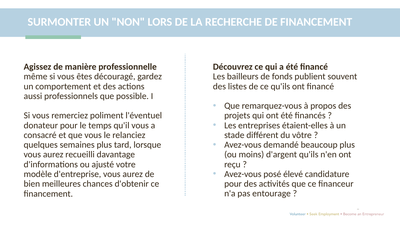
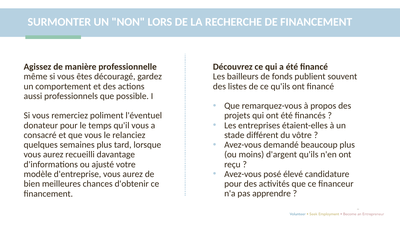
entourage: entourage -> apprendre
